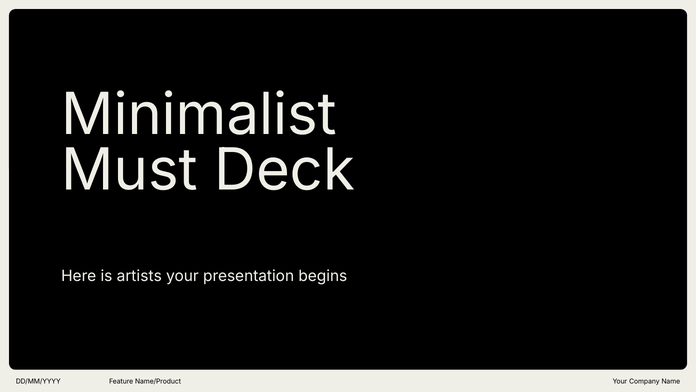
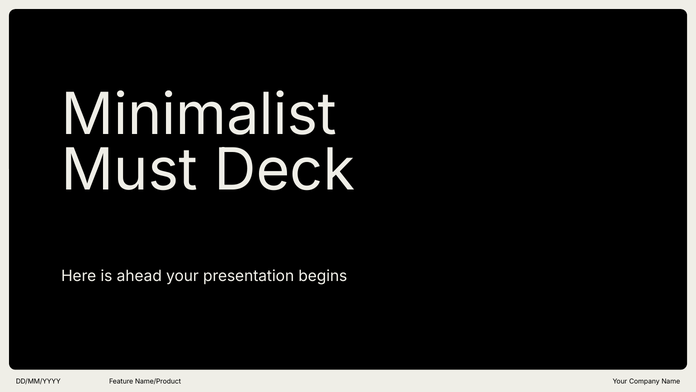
artists: artists -> ahead
